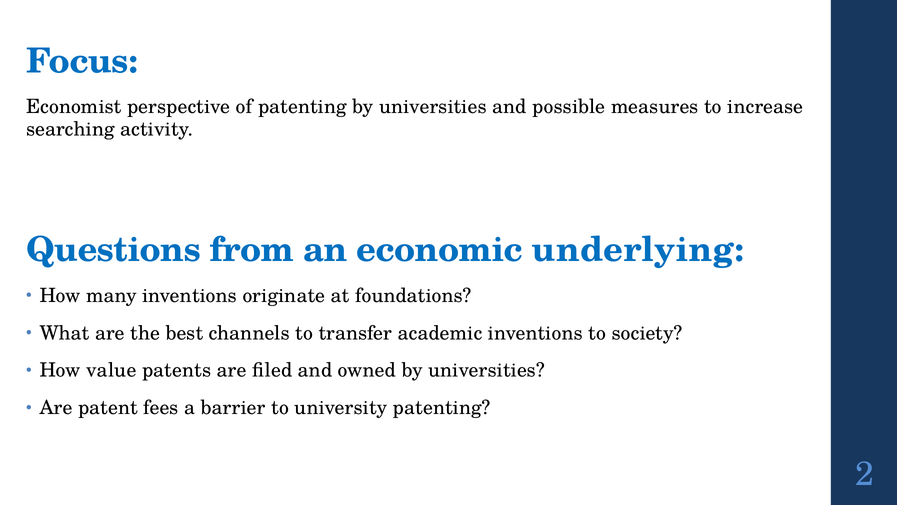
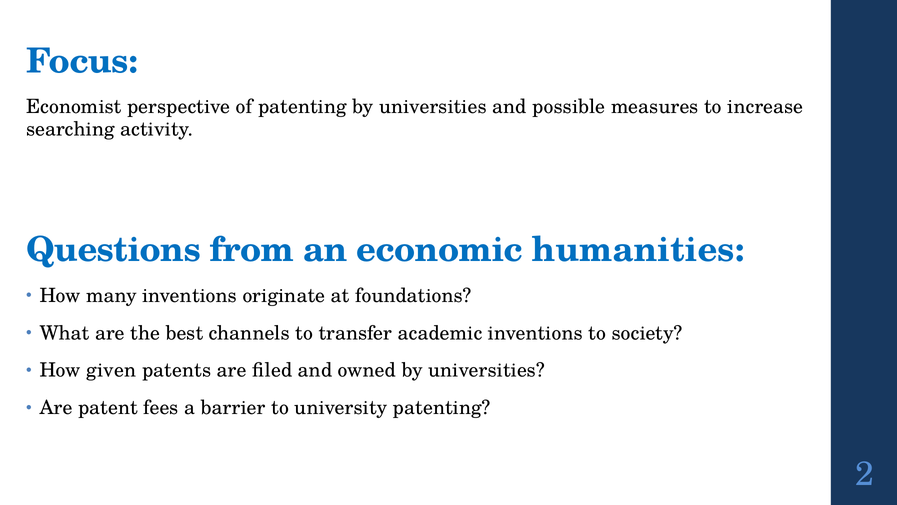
underlying: underlying -> humanities
value: value -> given
